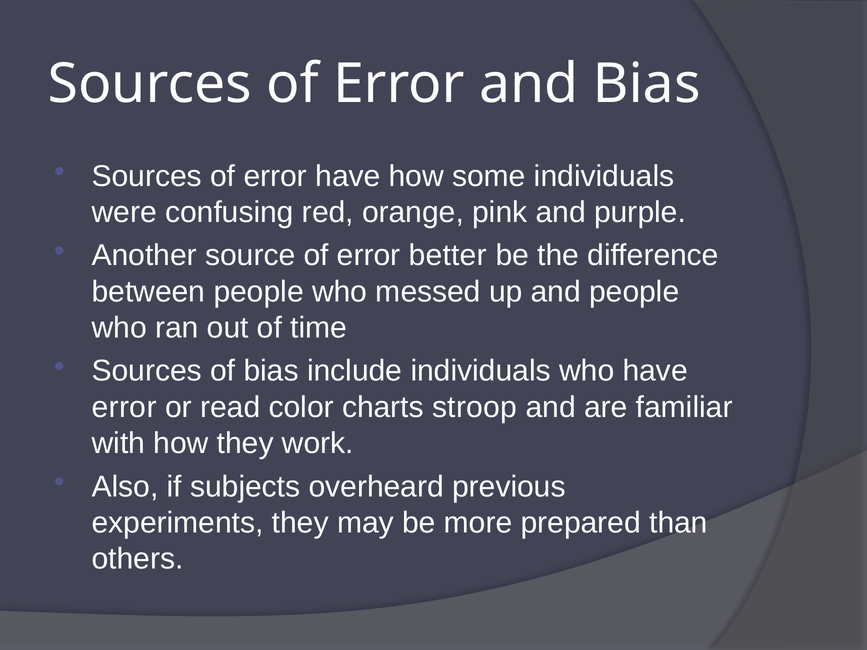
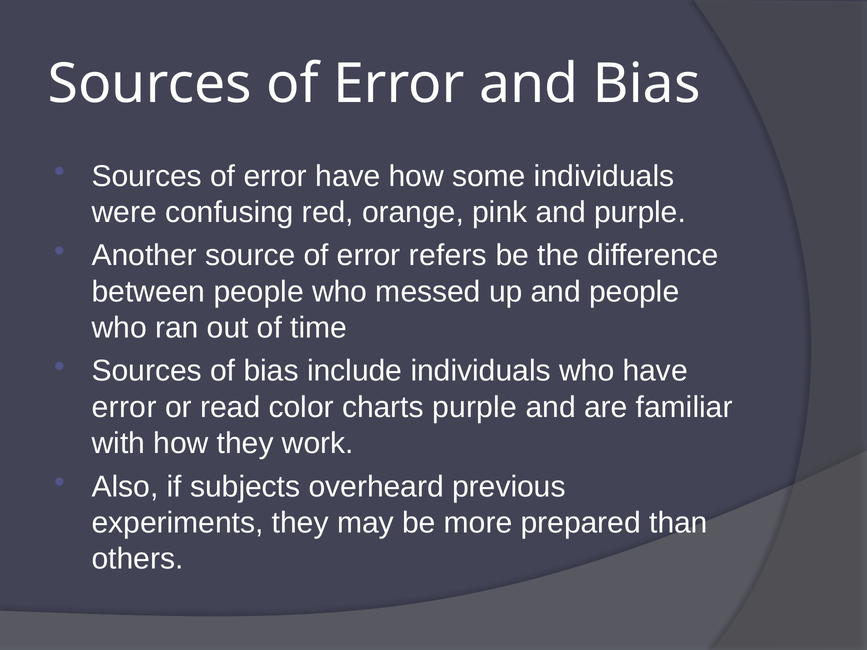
better: better -> refers
charts stroop: stroop -> purple
